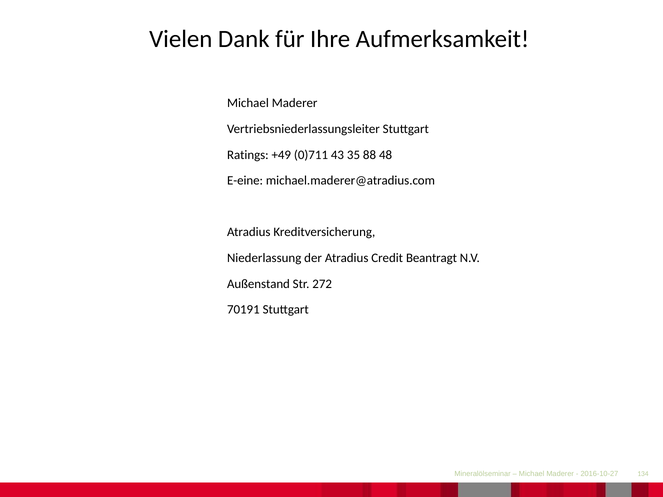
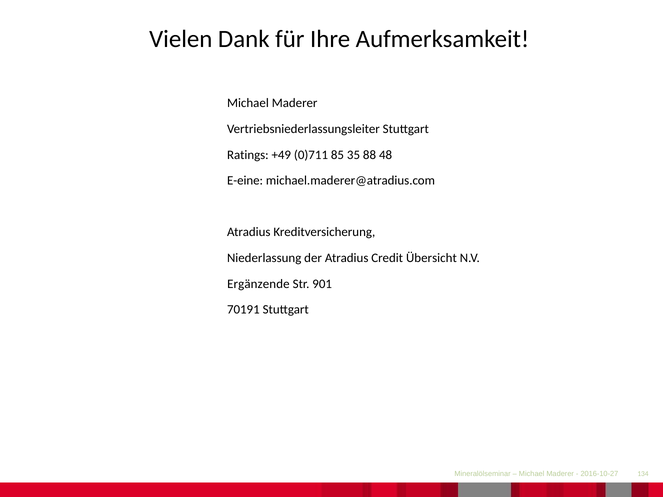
43: 43 -> 85
Beantragt: Beantragt -> Übersicht
Außenstand: Außenstand -> Ergänzende
272: 272 -> 901
